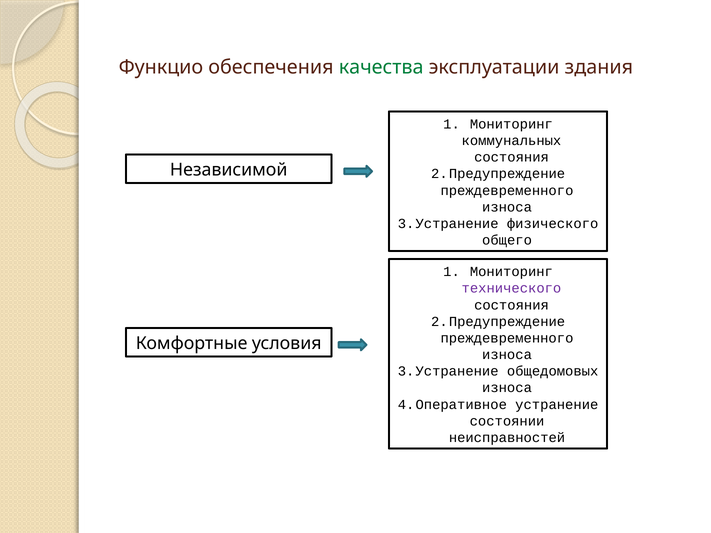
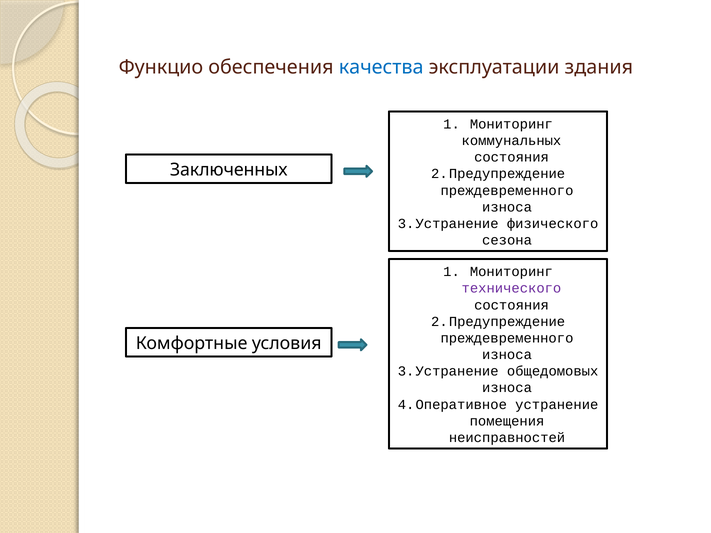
качества colour: green -> blue
Независимой: Независимой -> Заключенных
общего: общего -> сезона
состоянии: состоянии -> помещения
